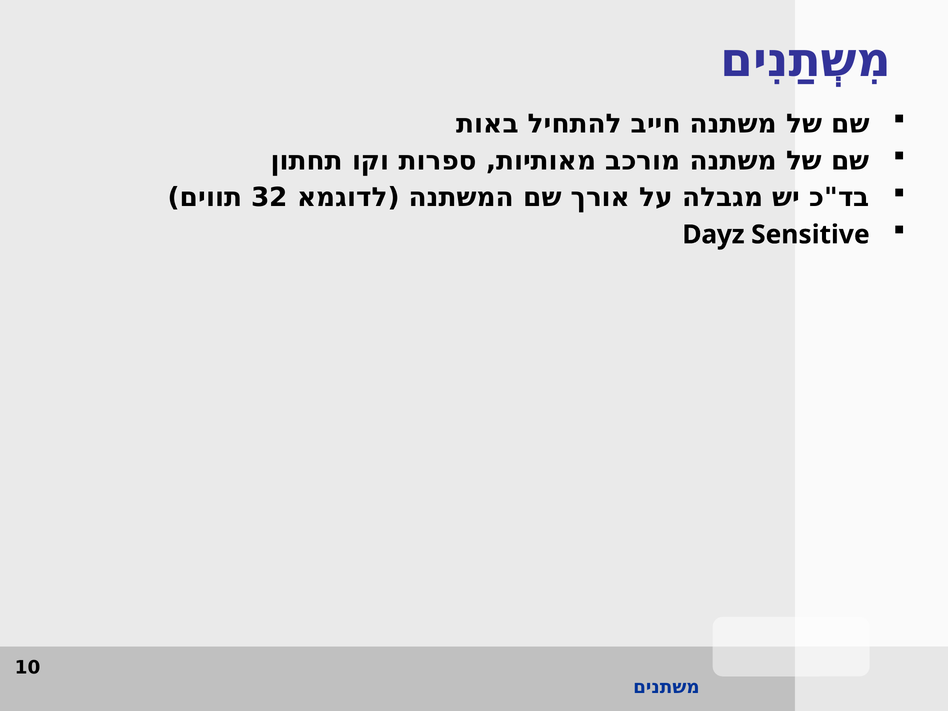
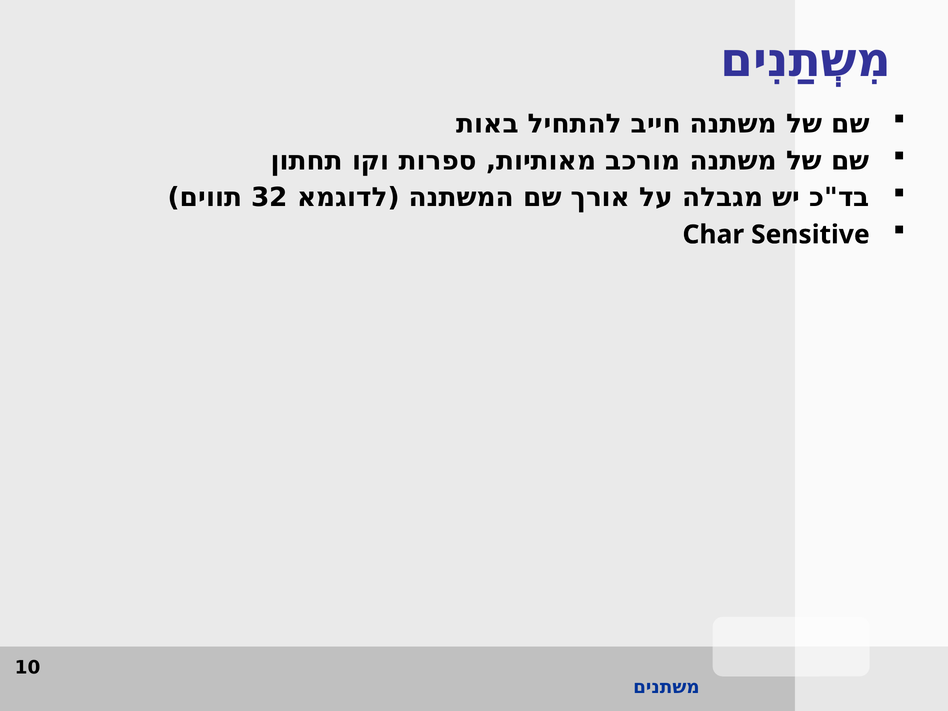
Dayz: Dayz -> Char
